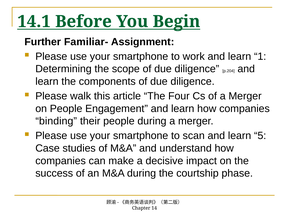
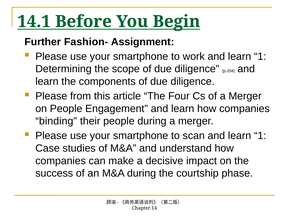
Familiar-: Familiar- -> Fashion-
walk: walk -> from
scan and learn 5: 5 -> 1
